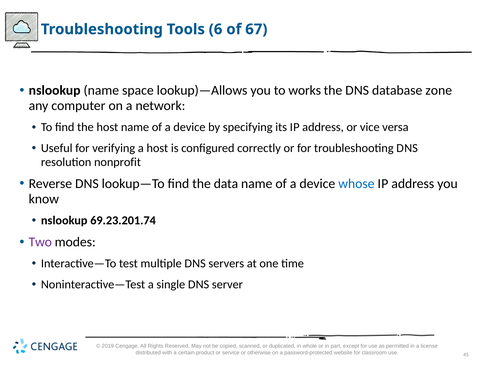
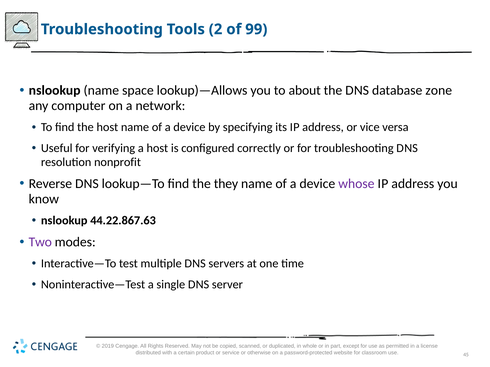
6: 6 -> 2
67: 67 -> 99
works: works -> about
data: data -> they
whose colour: blue -> purple
69.23.201.74: 69.23.201.74 -> 44.22.867.63
